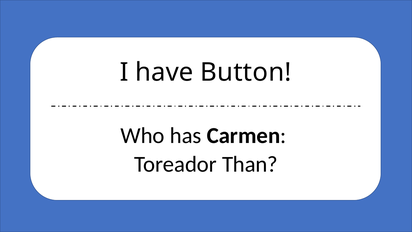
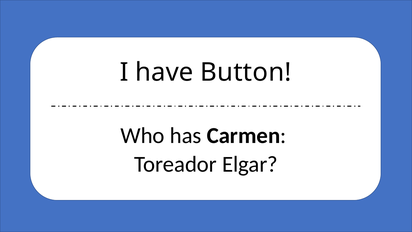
Than: Than -> Elgar
